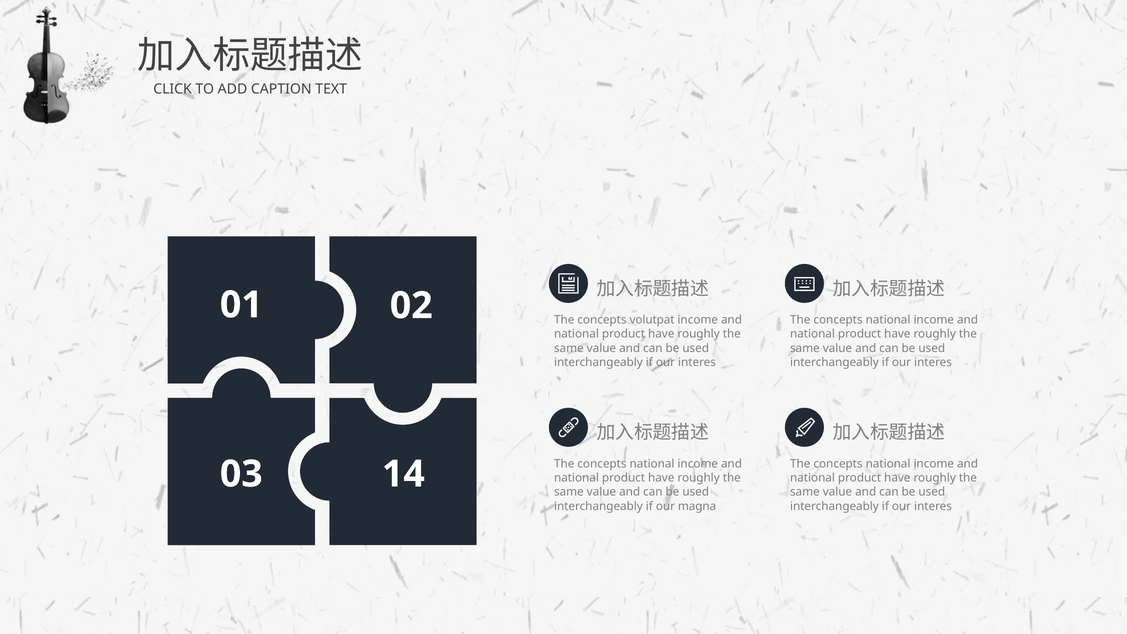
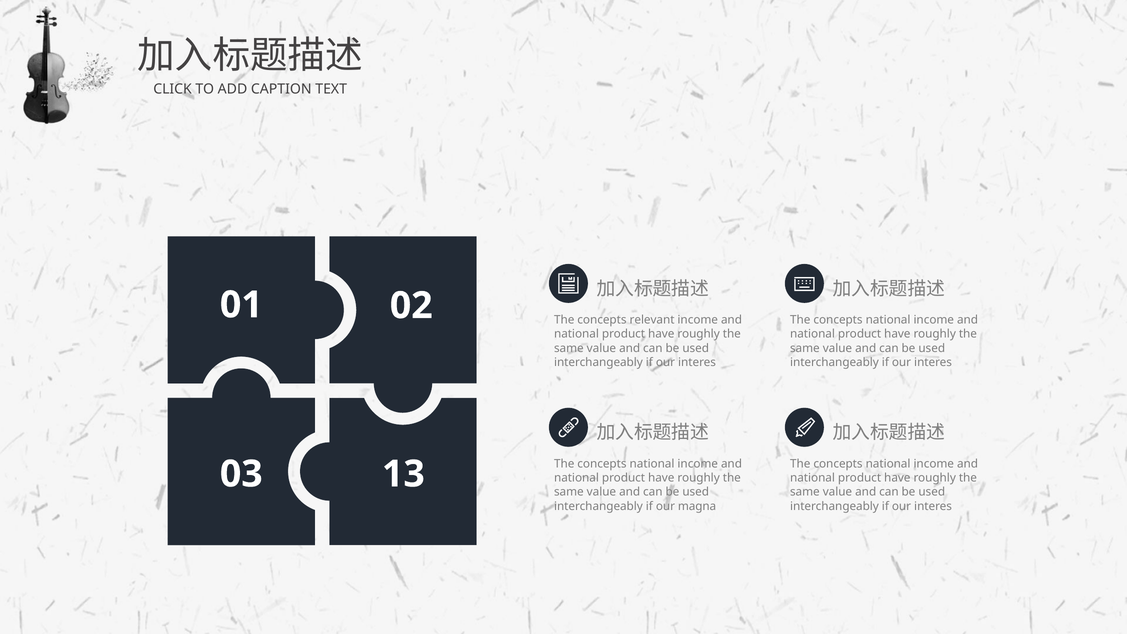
volutpat: volutpat -> relevant
14: 14 -> 13
